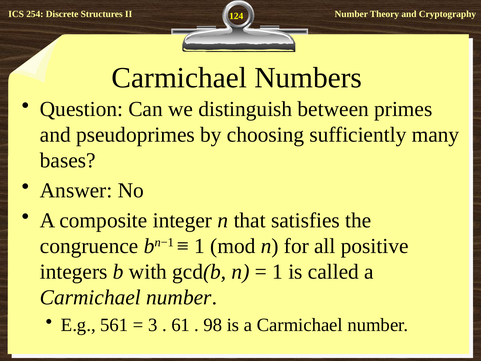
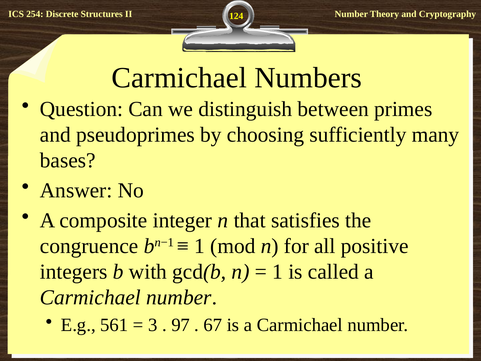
61: 61 -> 97
98: 98 -> 67
